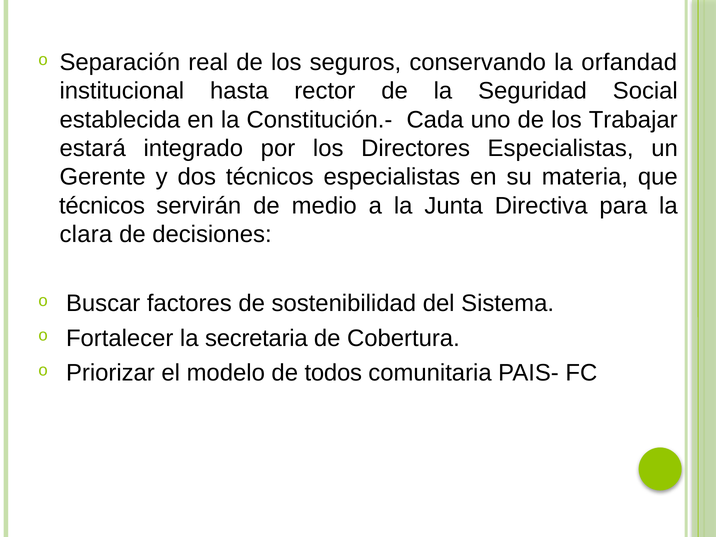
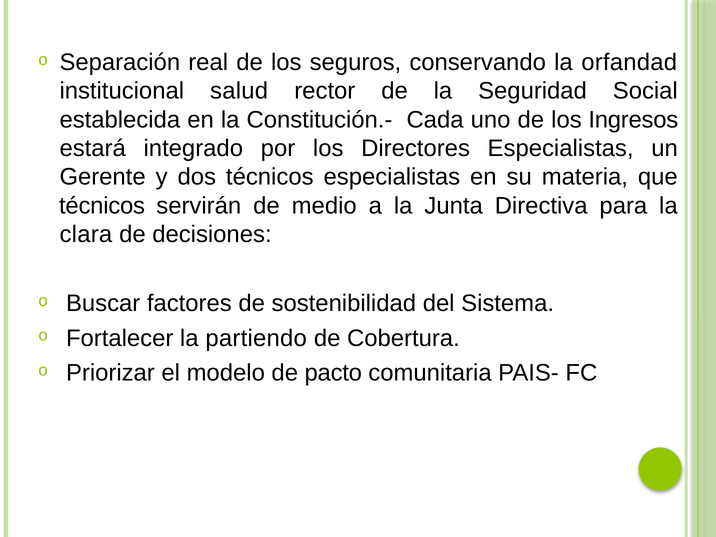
hasta: hasta -> salud
Trabajar: Trabajar -> Ingresos
secretaria: secretaria -> partiendo
todos: todos -> pacto
